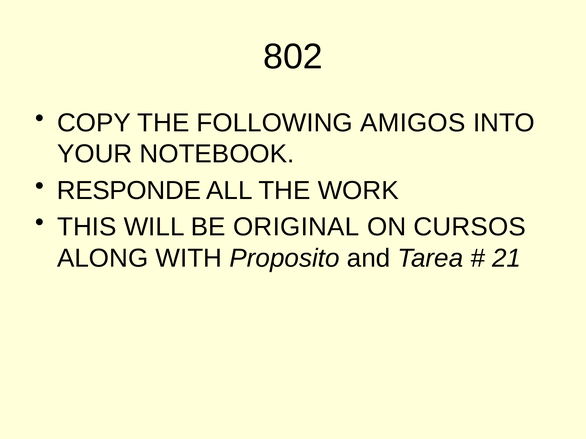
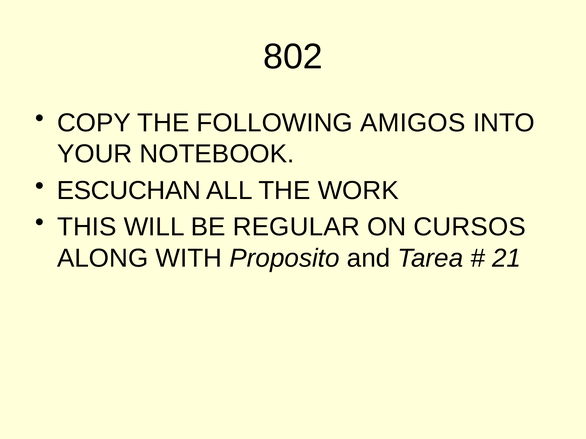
RESPONDE: RESPONDE -> ESCUCHAN
ORIGINAL: ORIGINAL -> REGULAR
